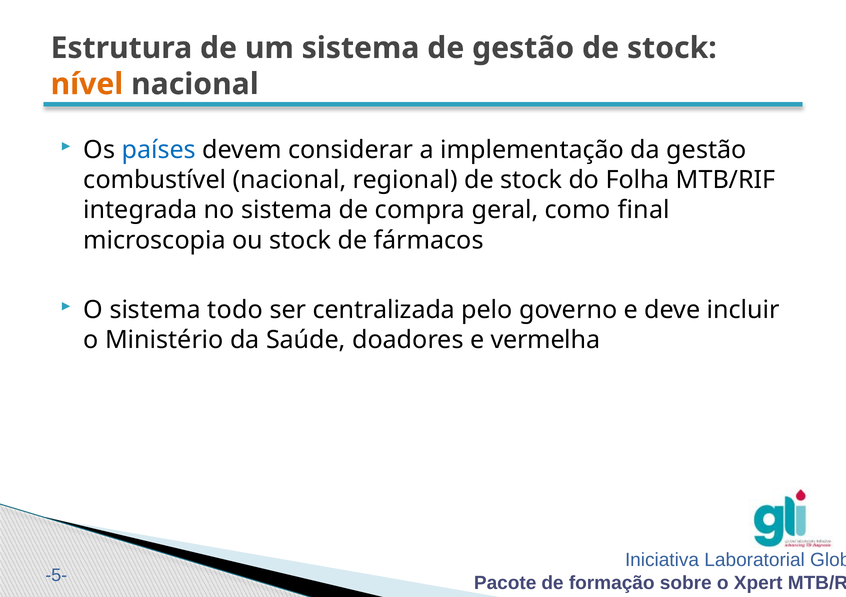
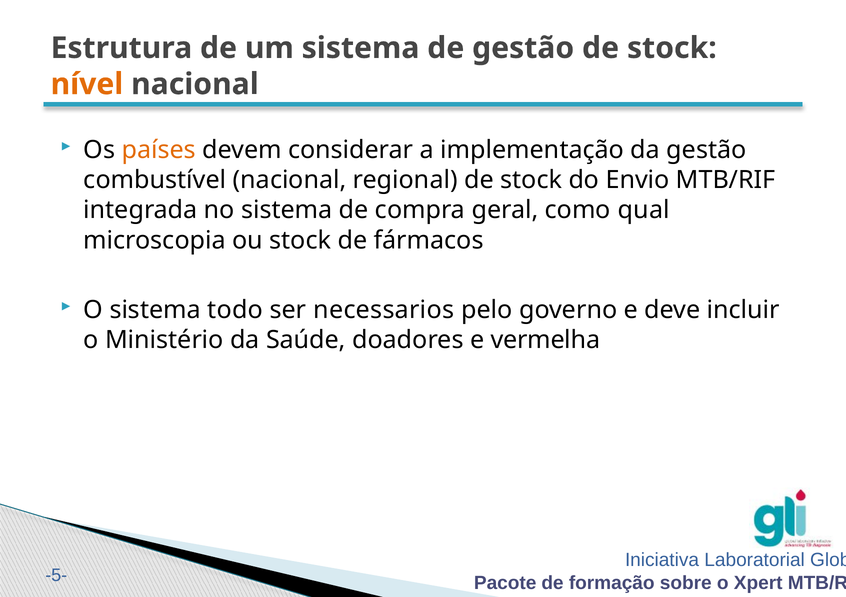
países colour: blue -> orange
Folha: Folha -> Envio
final: final -> qual
centralizada: centralizada -> necessarios
